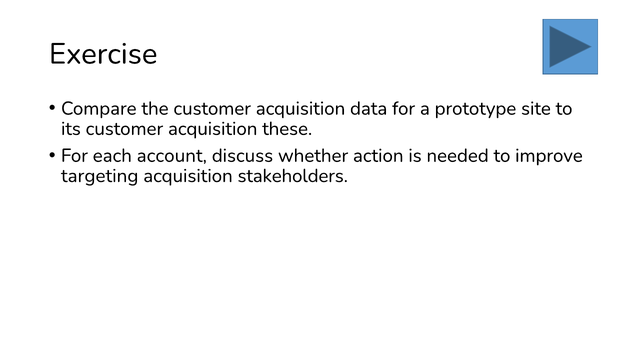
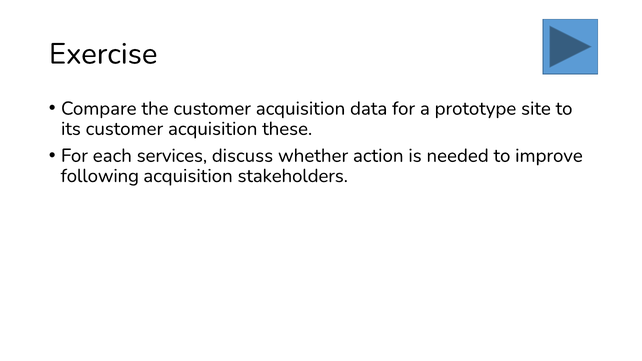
account: account -> services
targeting: targeting -> following
